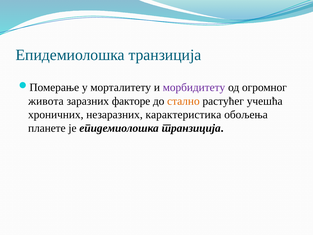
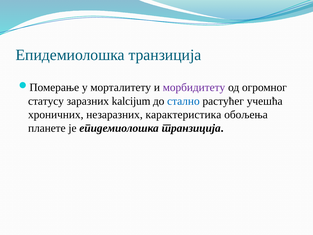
живота: живота -> статусу
факторе: факторе -> kalcijum
стално colour: orange -> blue
